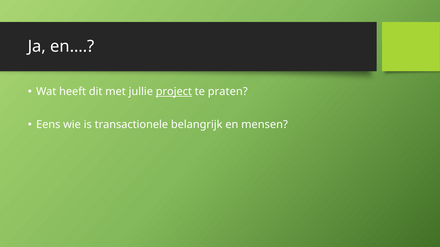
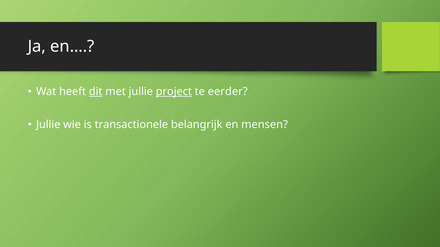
dit underline: none -> present
praten: praten -> eerder
Eens at (48, 125): Eens -> Jullie
